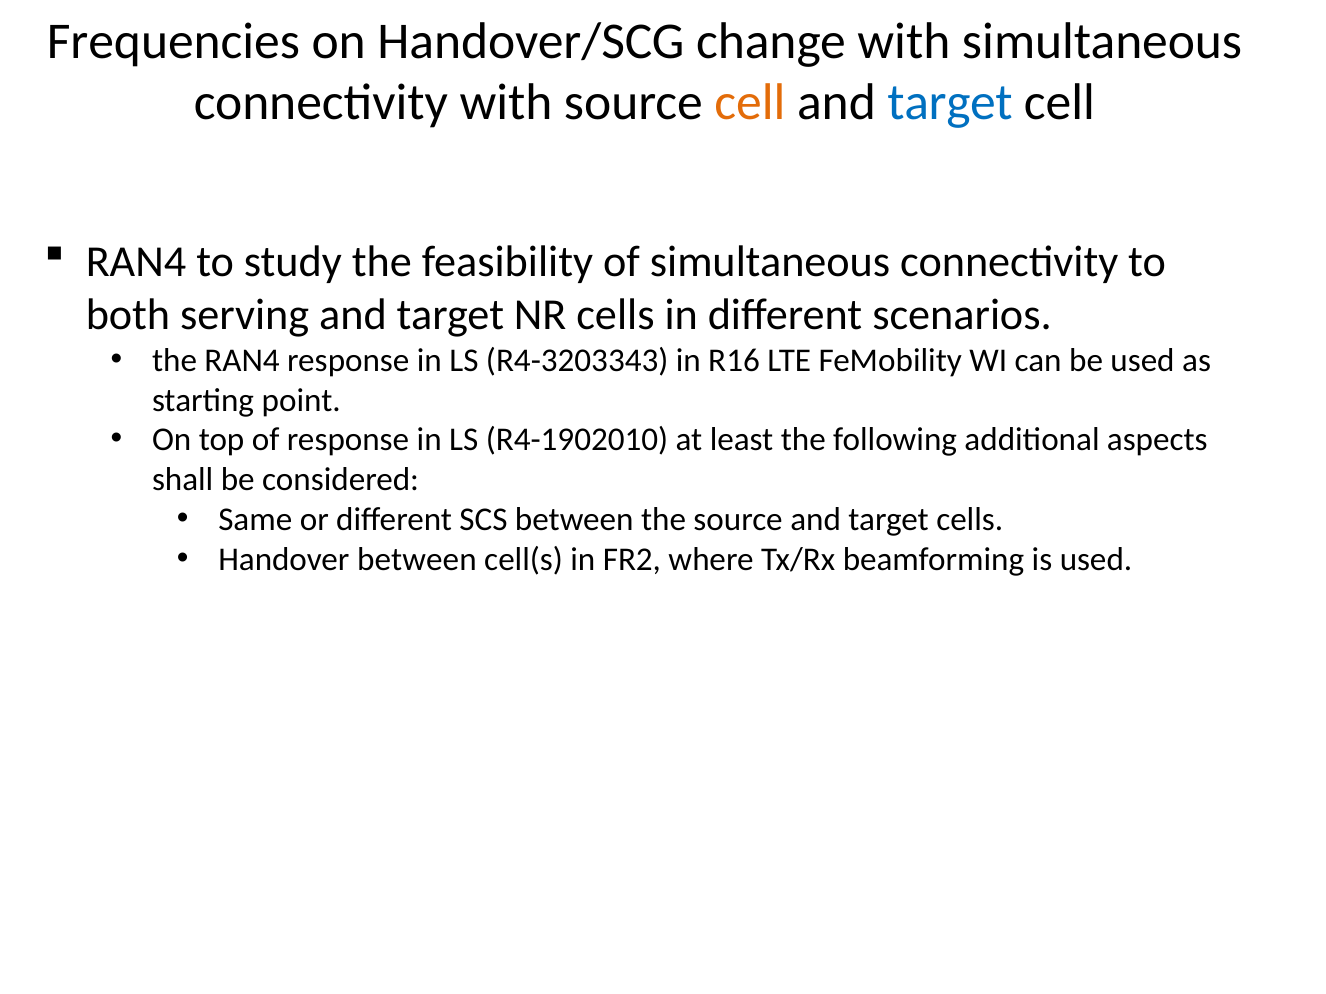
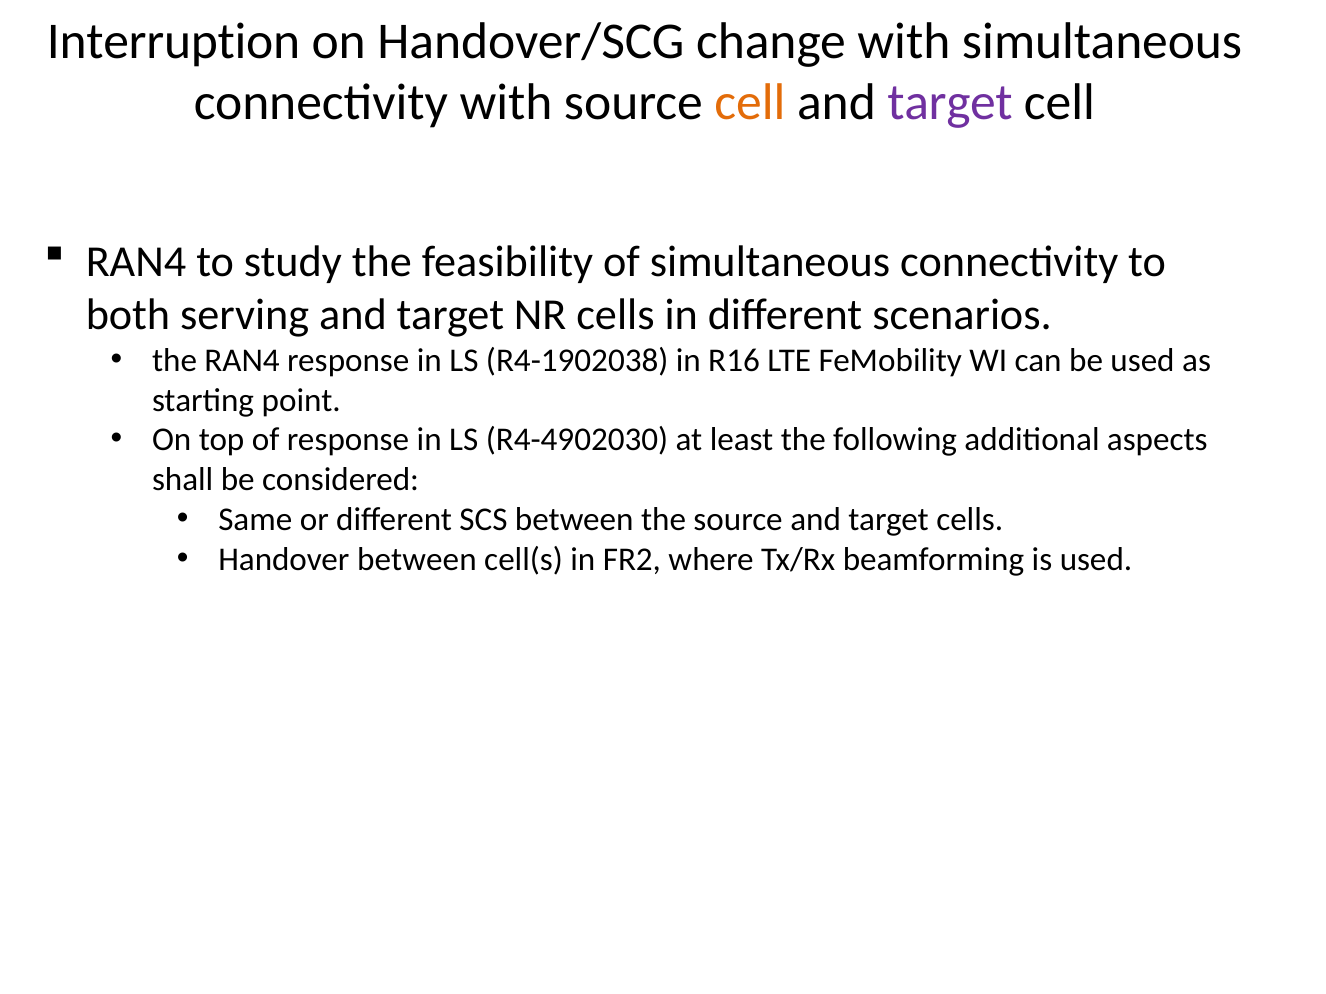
Frequencies: Frequencies -> Interruption
target at (950, 103) colour: blue -> purple
R4-3203343: R4-3203343 -> R4-1902038
R4-1902010: R4-1902010 -> R4-4902030
